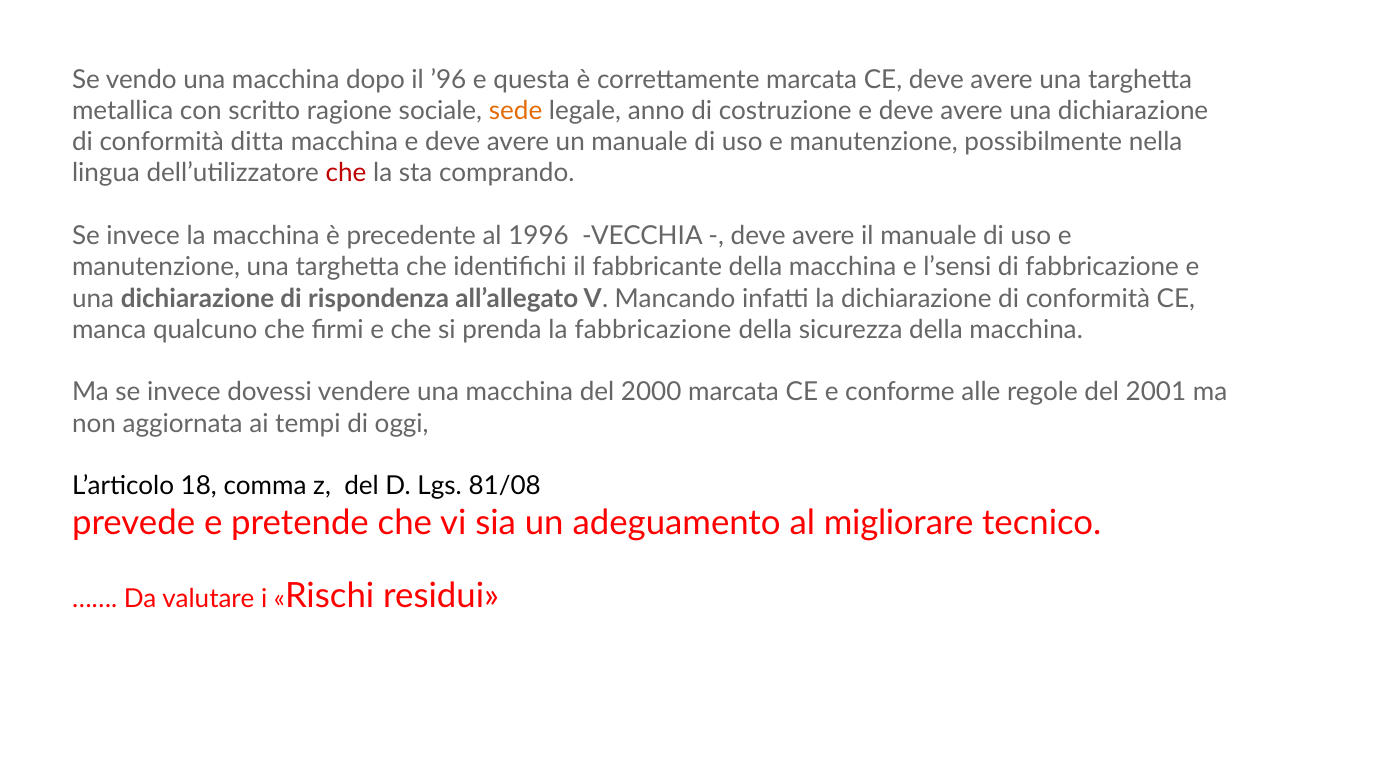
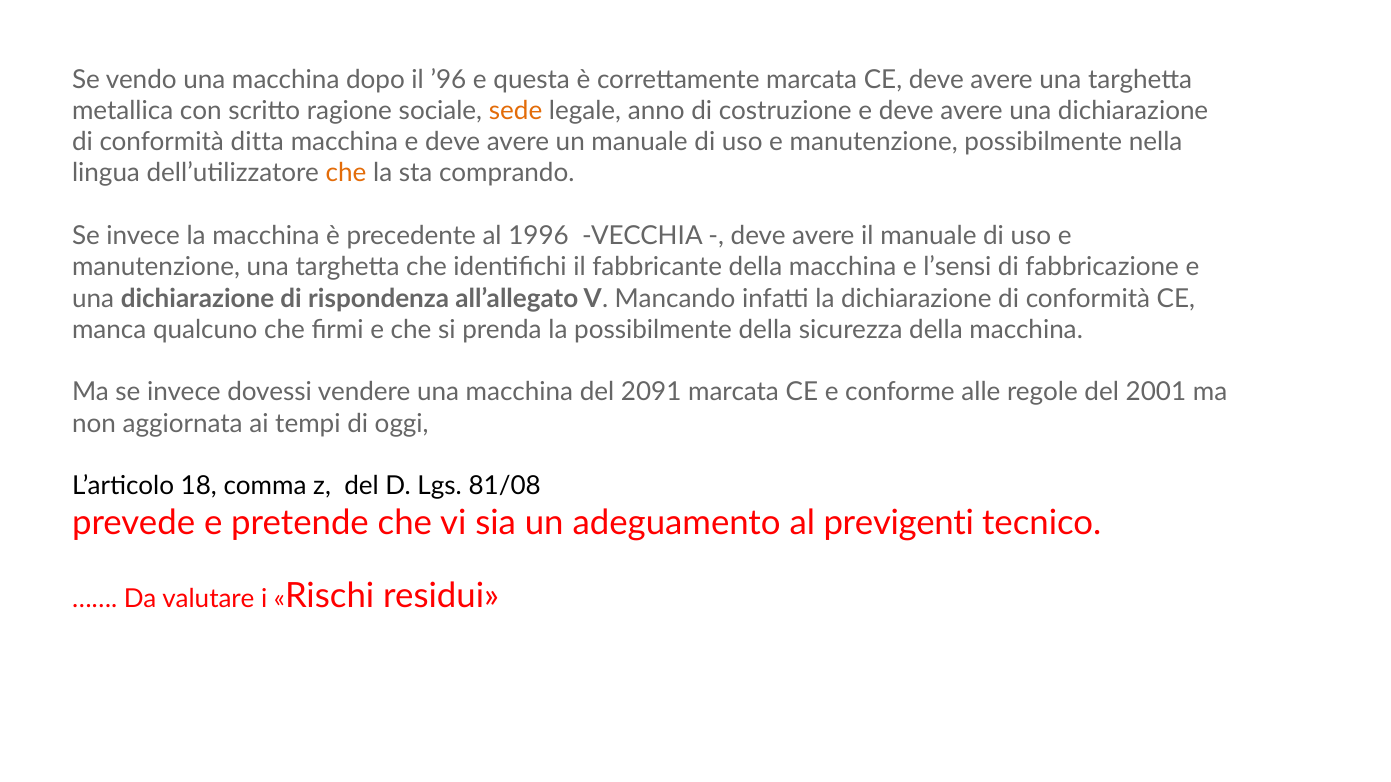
che at (346, 173) colour: red -> orange
la fabbricazione: fabbricazione -> possibilmente
2000: 2000 -> 2091
migliorare: migliorare -> previgenti
